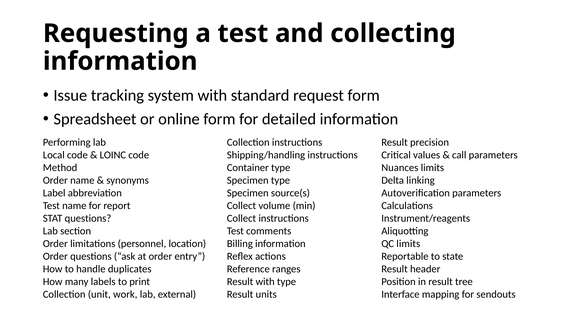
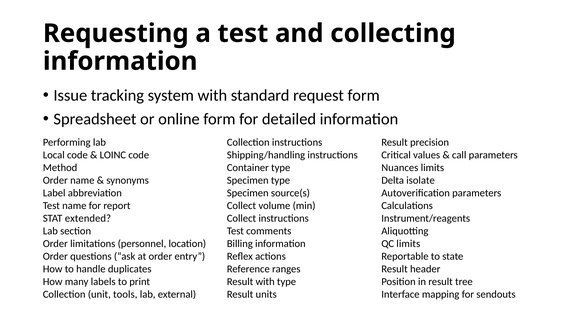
linking: linking -> isolate
STAT questions: questions -> extended
work: work -> tools
